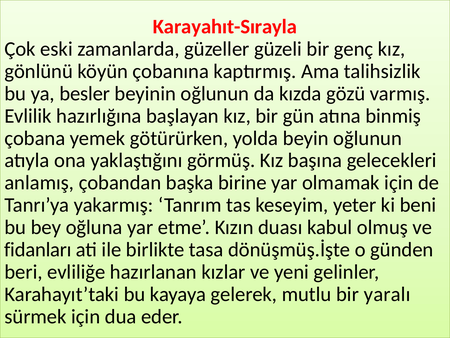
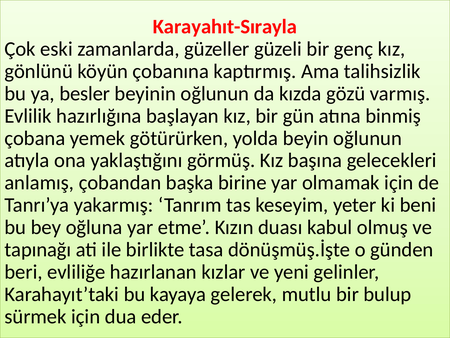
fidanları: fidanları -> tapınağı
yaralı: yaralı -> bulup
